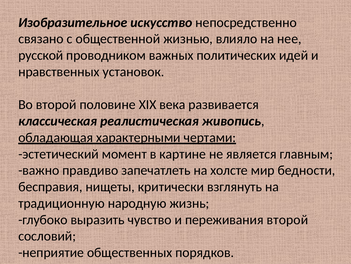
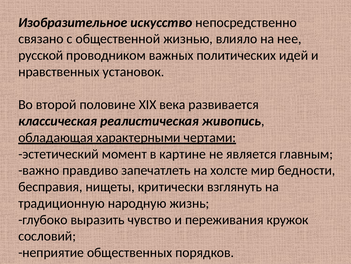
переживания второй: второй -> кружок
